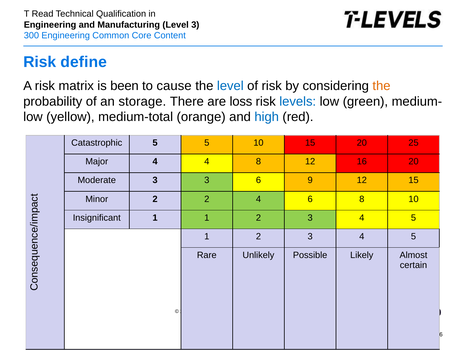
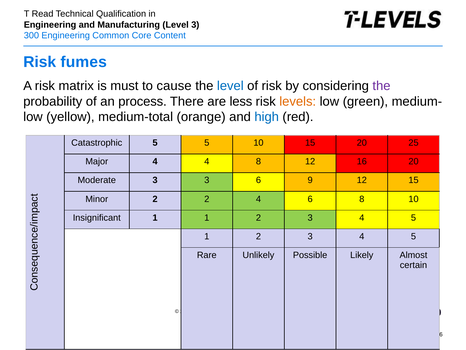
define: define -> fumes
been: been -> must
the at (382, 86) colour: orange -> purple
storage: storage -> process
loss: loss -> less
levels colour: blue -> orange
